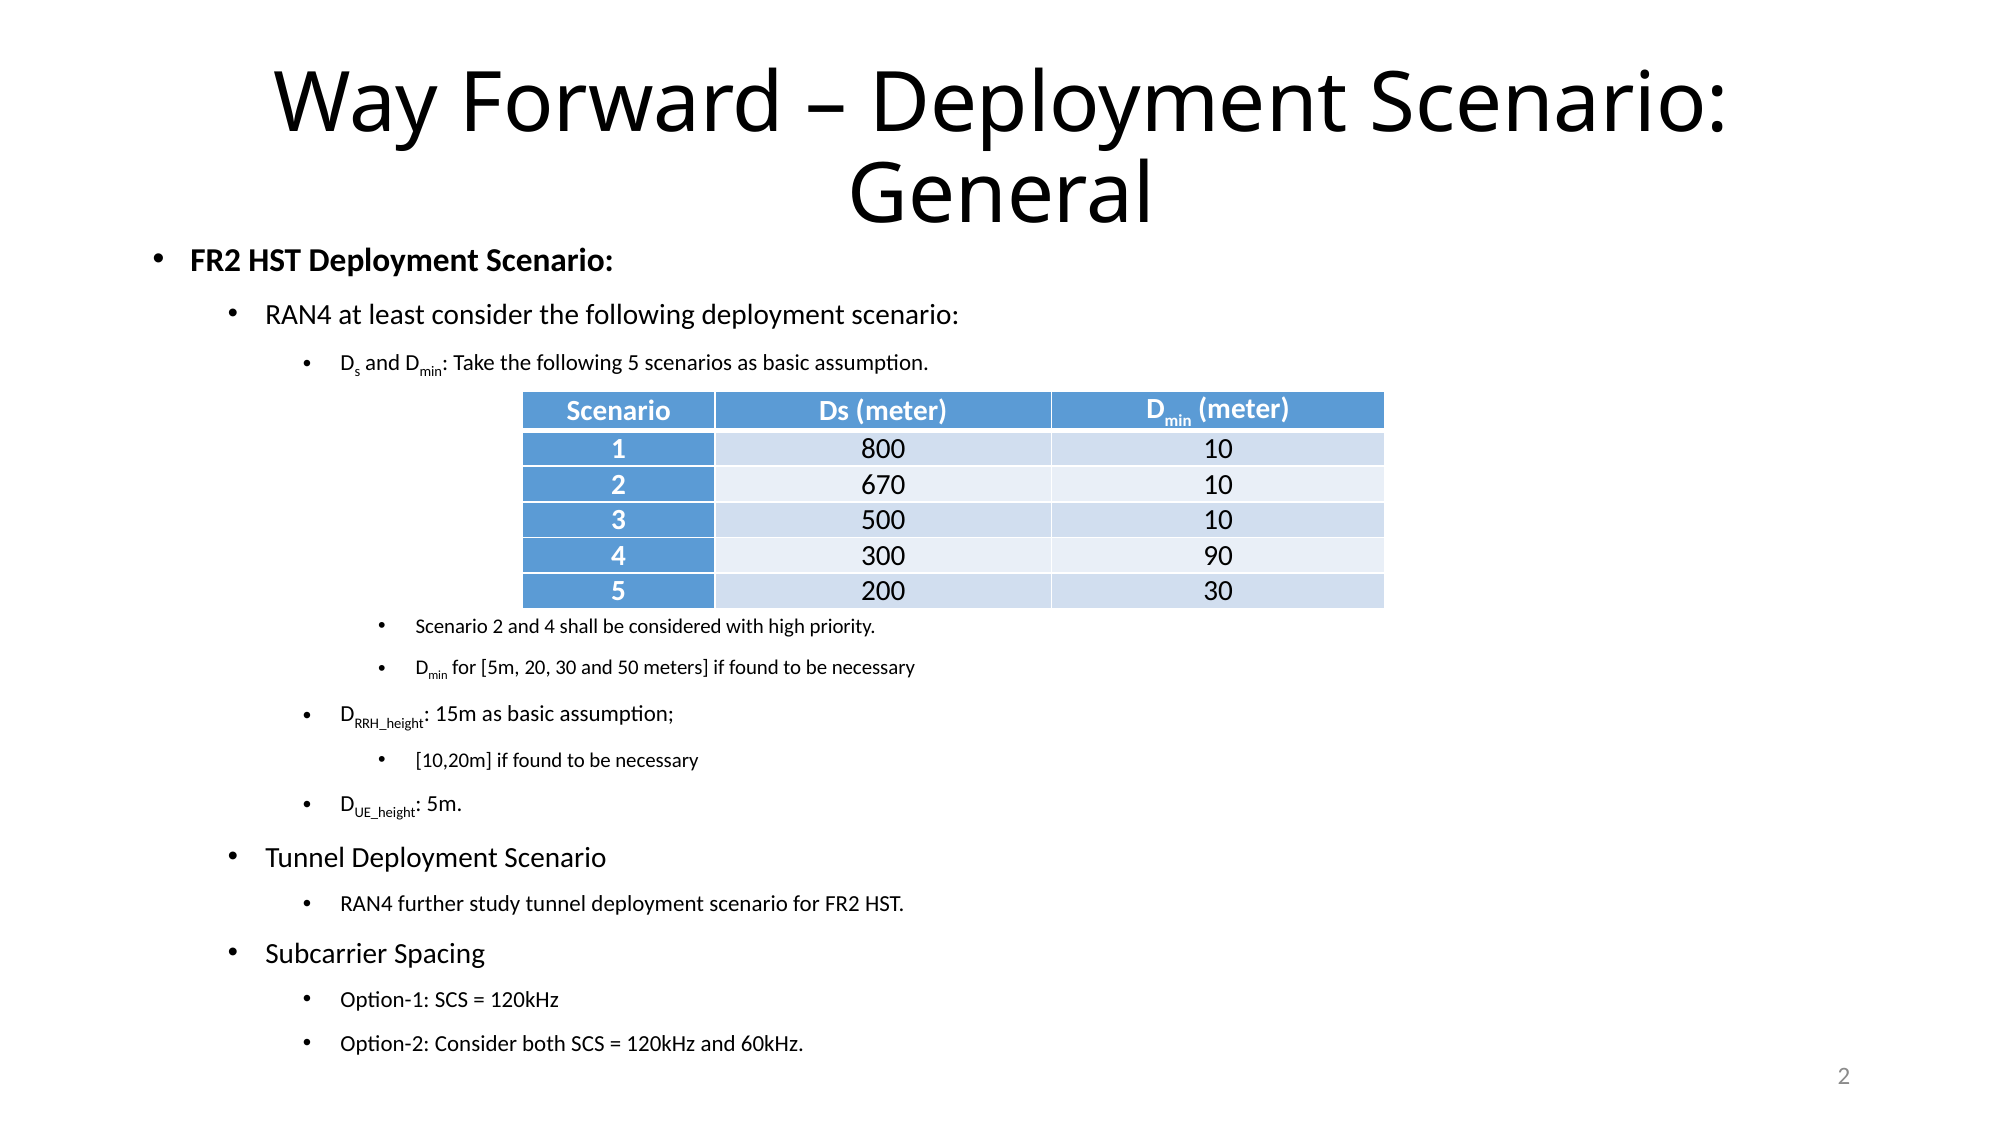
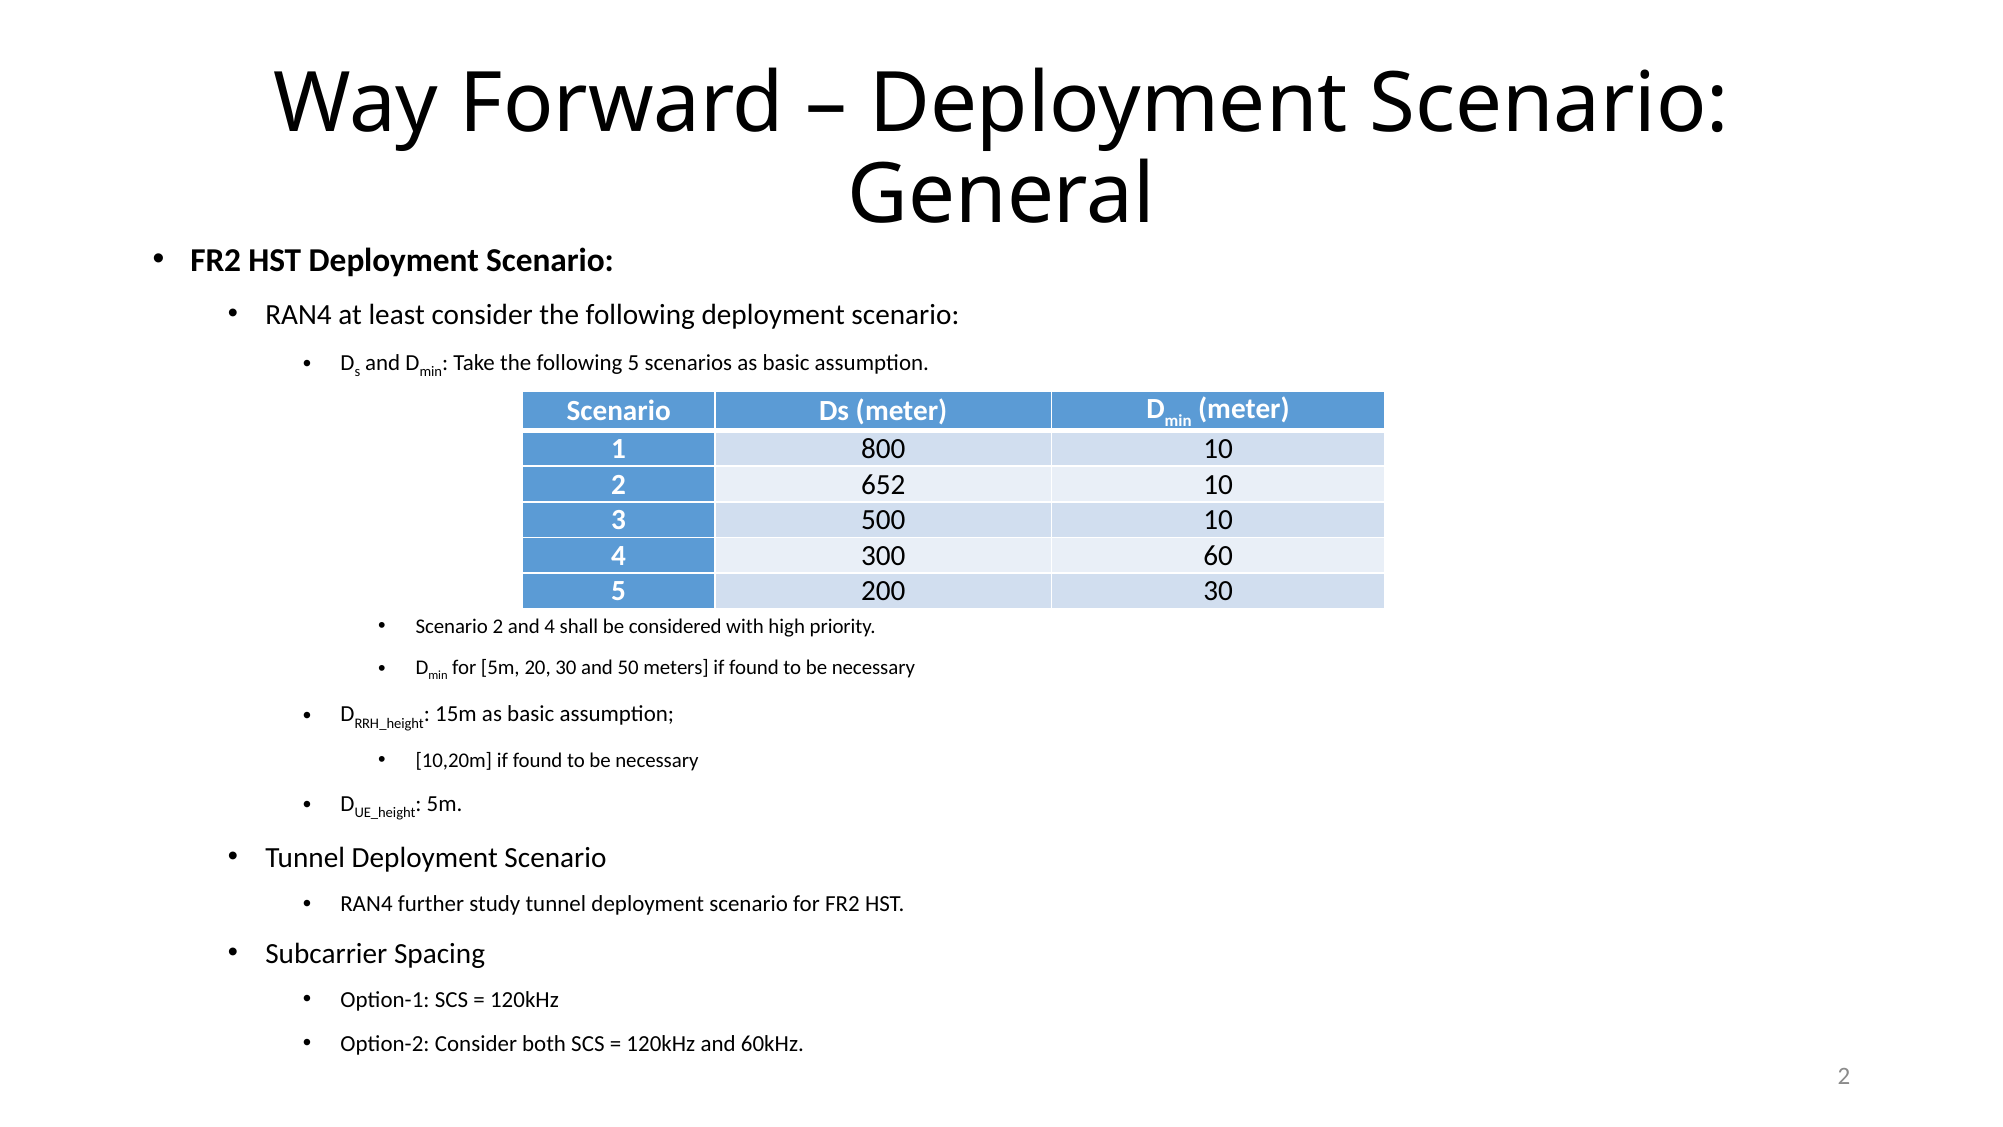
670: 670 -> 652
90: 90 -> 60
